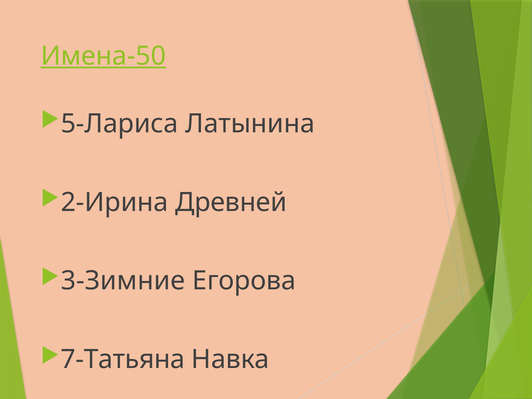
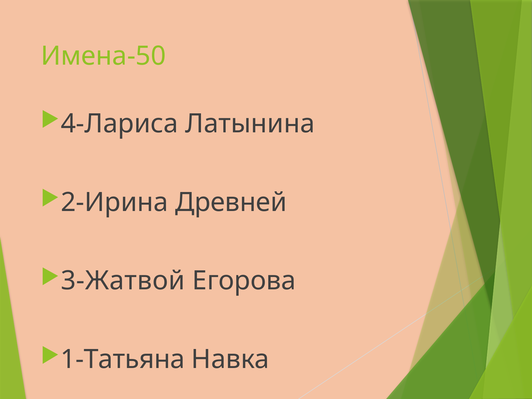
Имена-50 underline: present -> none
5-Лариса: 5-Лариса -> 4-Лариса
3-Зимние: 3-Зимние -> 3-Жатвой
7-Татьяна: 7-Татьяна -> 1-Татьяна
